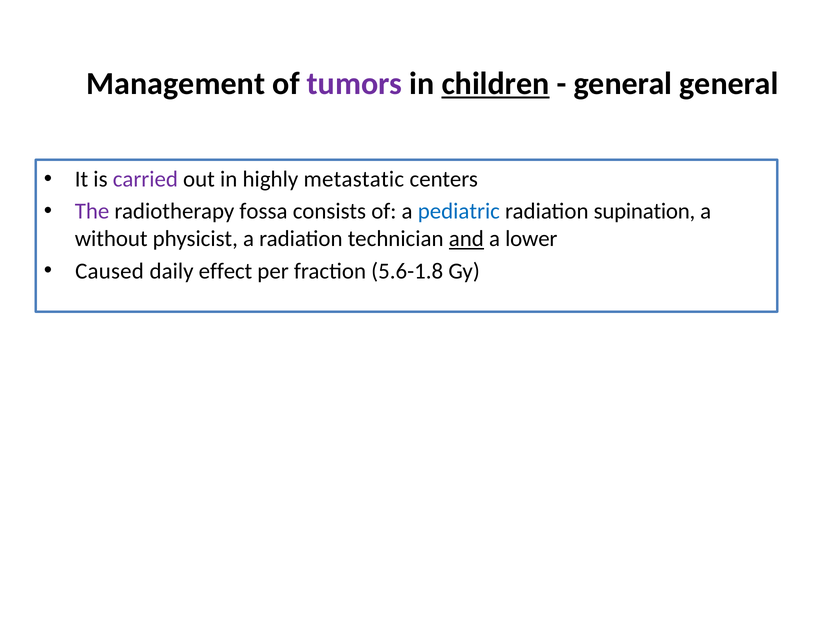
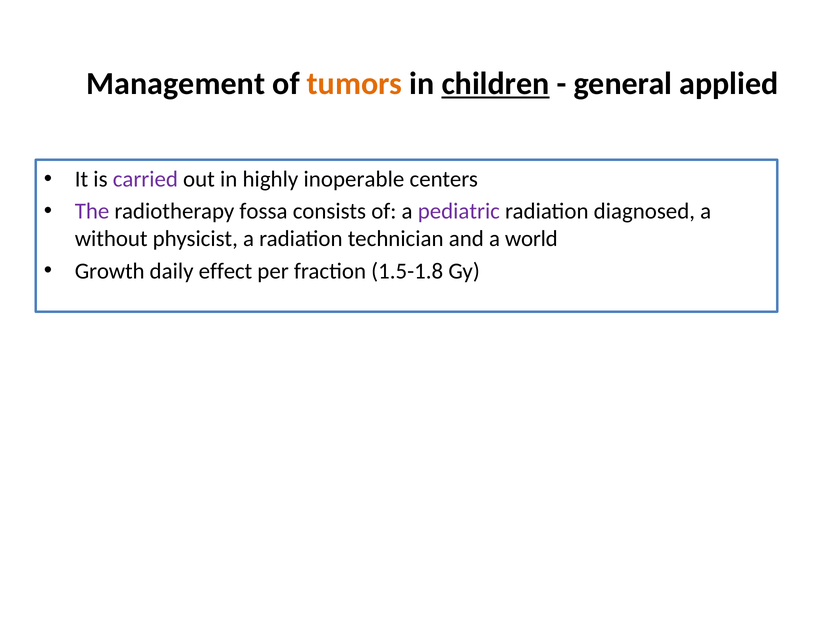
tumors colour: purple -> orange
general general: general -> applied
metastatic: metastatic -> inoperable
pediatric colour: blue -> purple
supination: supination -> diagnosed
and underline: present -> none
lower: lower -> world
Caused: Caused -> Growth
5.6-1.8: 5.6-1.8 -> 1.5-1.8
